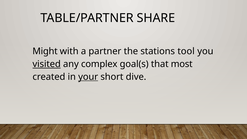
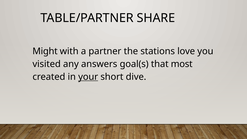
tool: tool -> love
visited underline: present -> none
complex: complex -> answers
